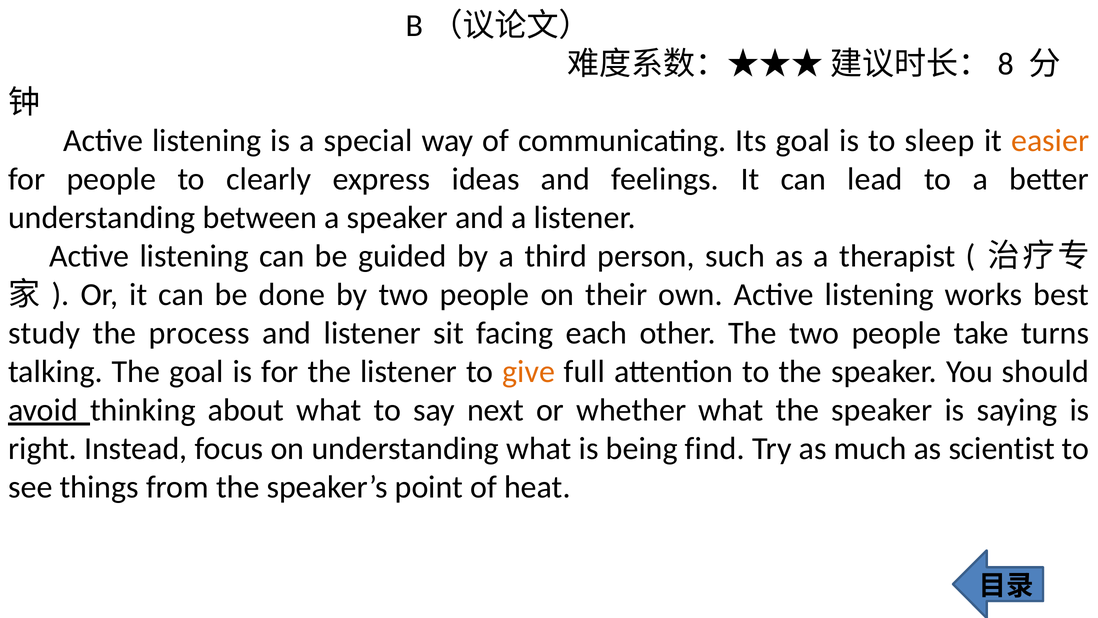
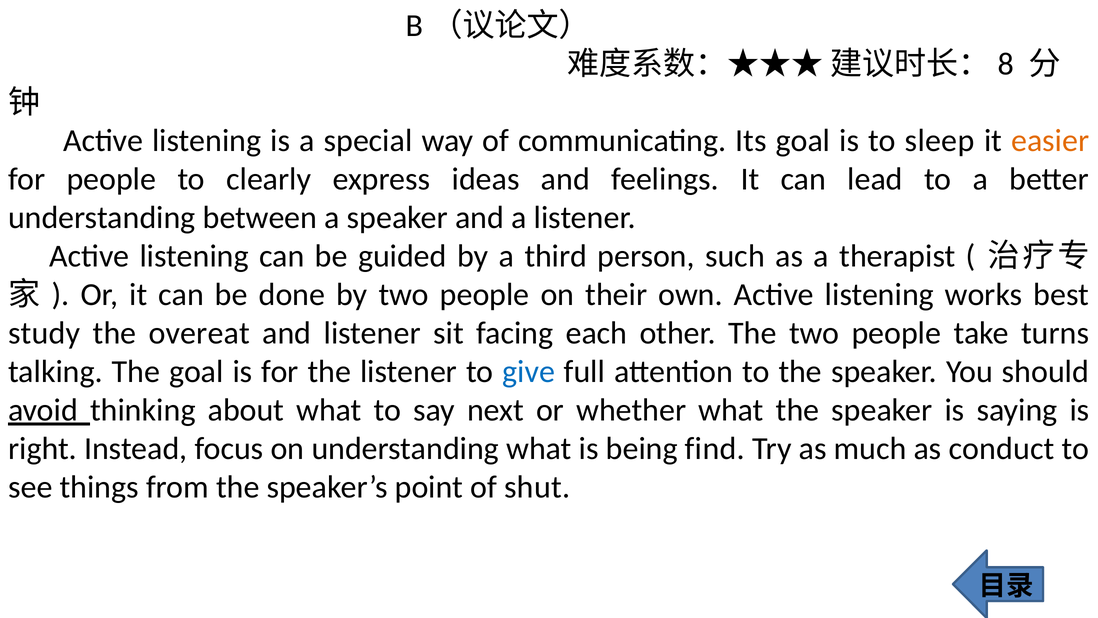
process: process -> overeat
give colour: orange -> blue
scientist: scientist -> conduct
heat: heat -> shut
